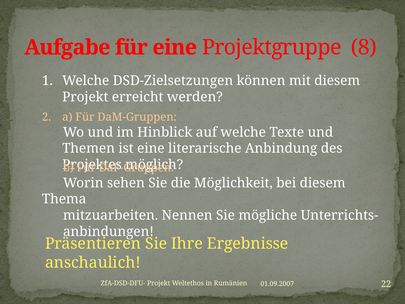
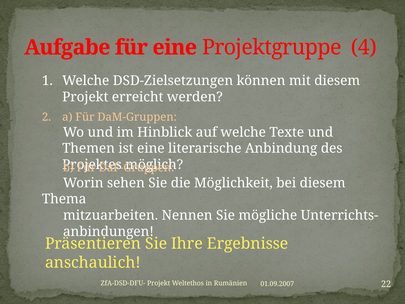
8: 8 -> 4
